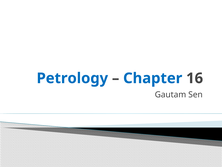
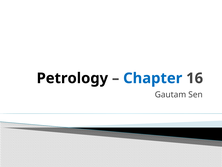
Petrology colour: blue -> black
